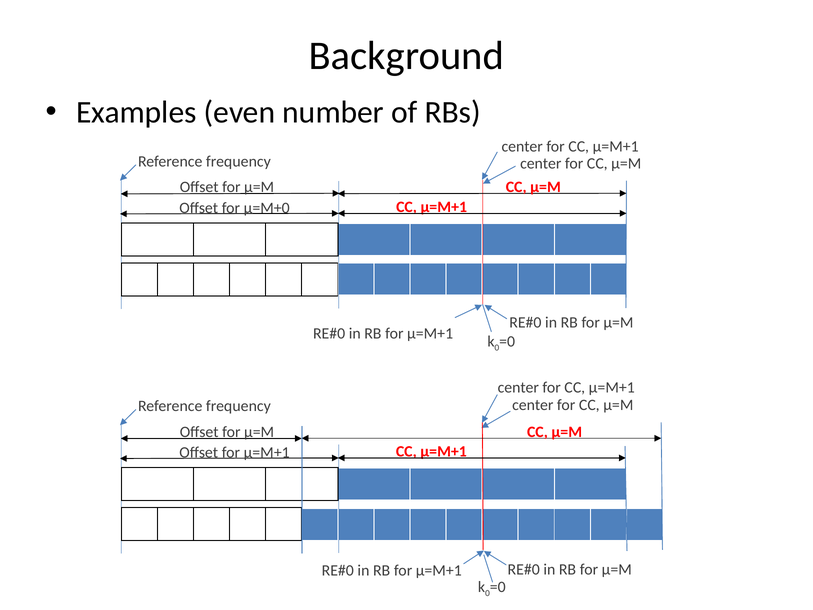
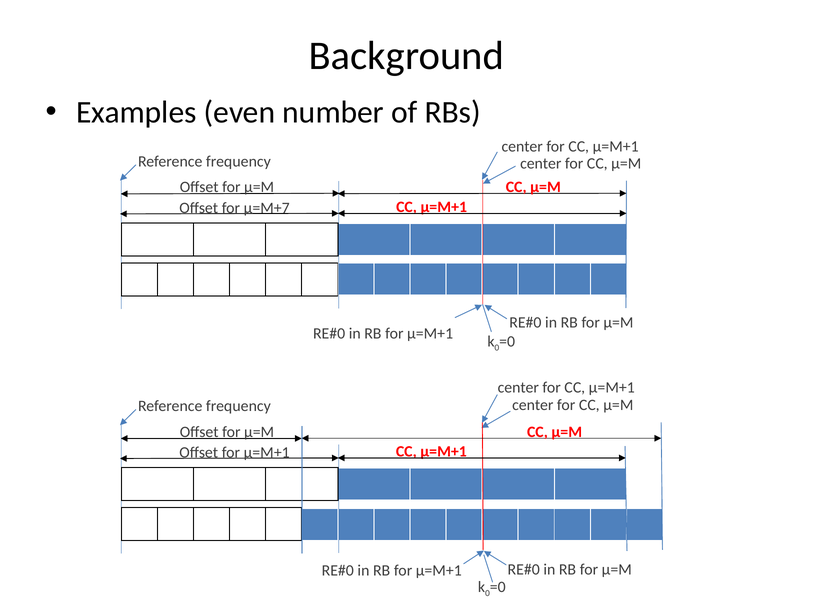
µ=M+0: µ=M+0 -> µ=M+7
